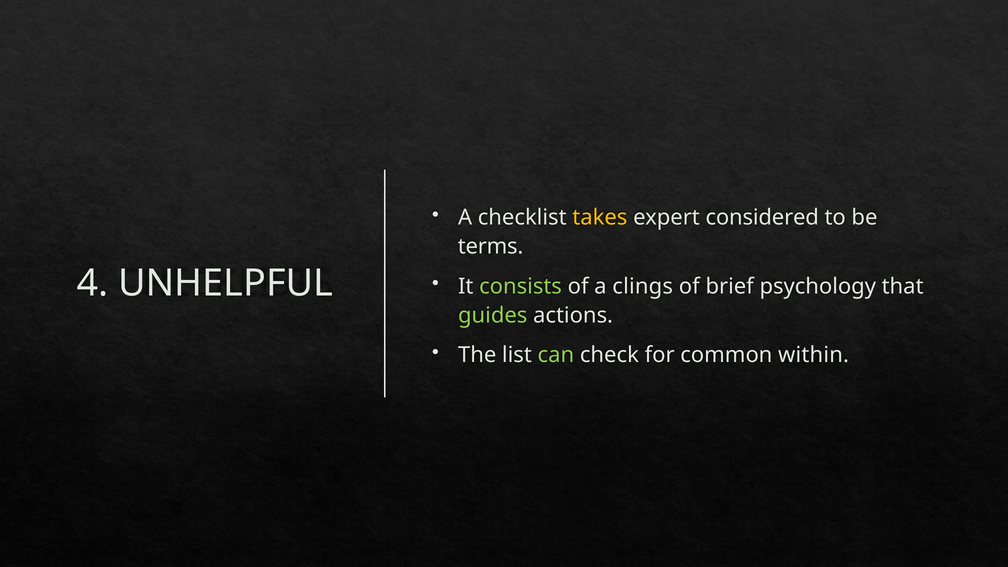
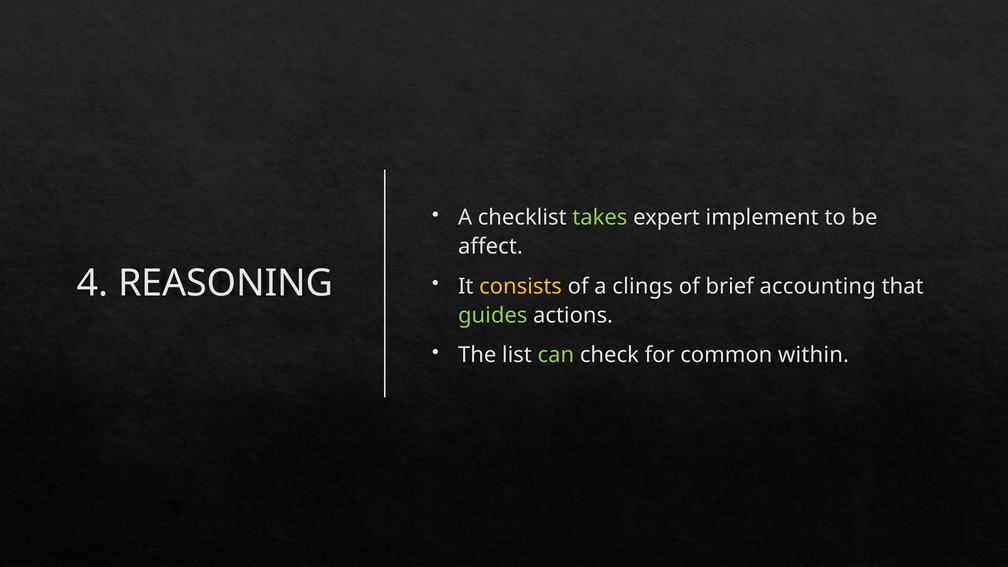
takes colour: yellow -> light green
considered: considered -> implement
terms: terms -> affect
UNHELPFUL: UNHELPFUL -> REASONING
consists colour: light green -> yellow
psychology: psychology -> accounting
